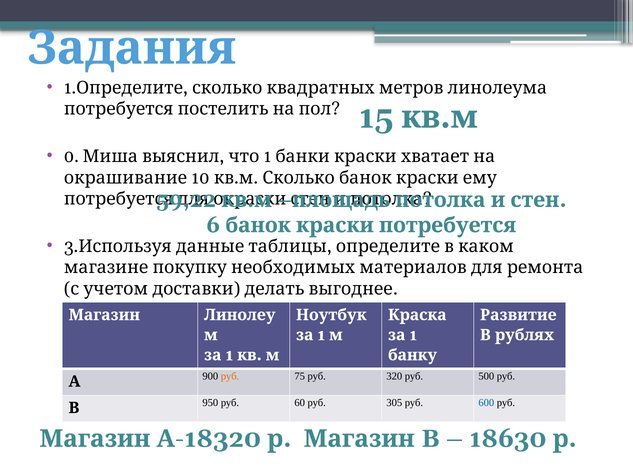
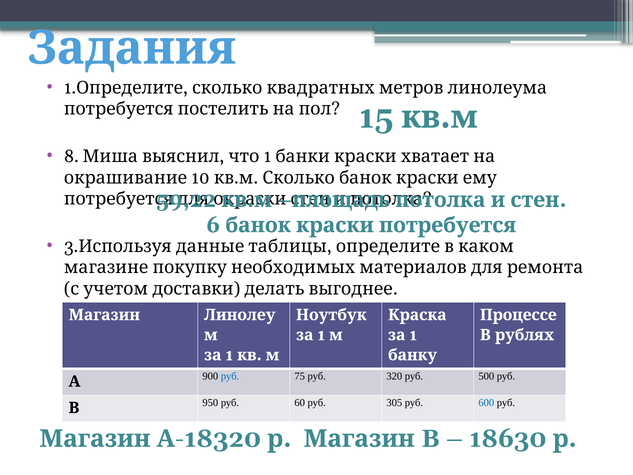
0: 0 -> 8
Развитие: Развитие -> Процессе
руб at (230, 376) colour: orange -> blue
